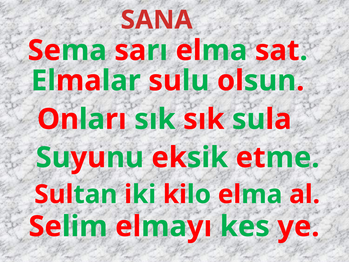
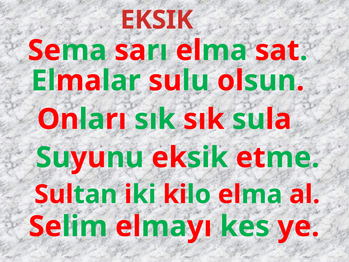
SANA at (157, 20): SANA -> EKSIK
